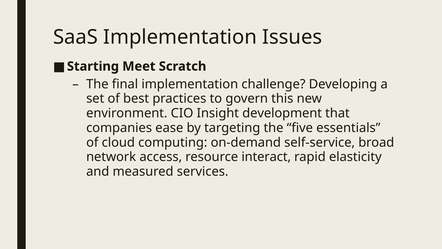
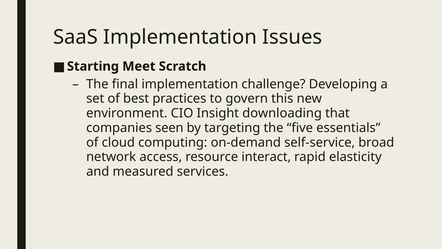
development: development -> downloading
ease: ease -> seen
